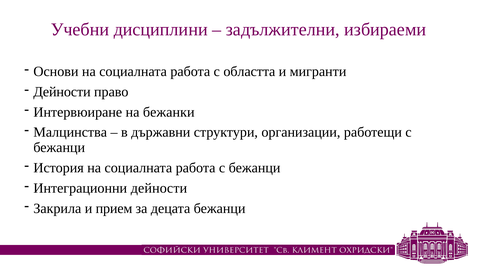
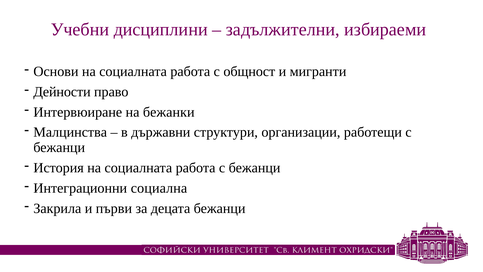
областта: областта -> общност
Интеграционни дейности: дейности -> социална
прием: прием -> първи
